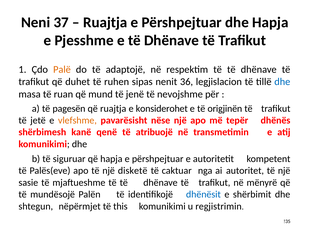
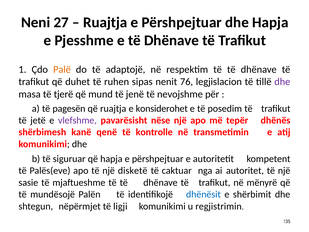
37: 37 -> 27
36: 36 -> 76
dhe at (282, 82) colour: blue -> purple
ruan: ruan -> tjerë
origjinën: origjinën -> posedim
vlefshme colour: orange -> purple
atribuojë: atribuojë -> kontrolle
this: this -> ligji
